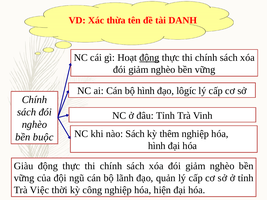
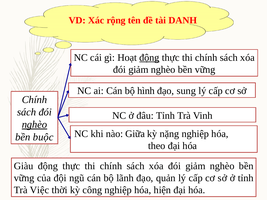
thừa: thừa -> rộng
lôgíc: lôgíc -> sung
nghèo at (34, 125) underline: none -> present
nào Sách: Sách -> Giữa
thêm: thêm -> nặng
hình at (157, 146): hình -> theo
